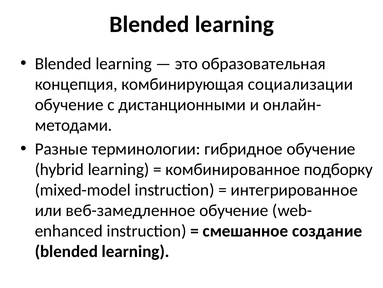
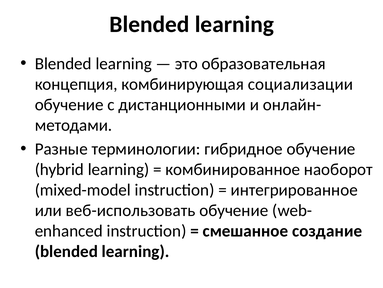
подборку: подборку -> наоборот
веб-замедленное: веб-замедленное -> веб-использовать
